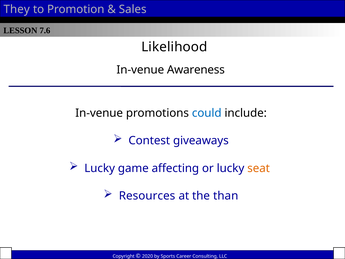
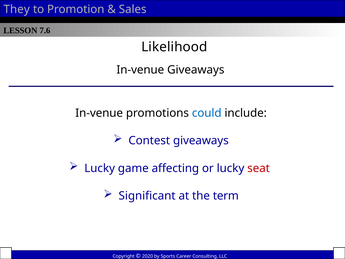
In-venue Awareness: Awareness -> Giveaways
seat colour: orange -> red
Resources: Resources -> Significant
than: than -> term
